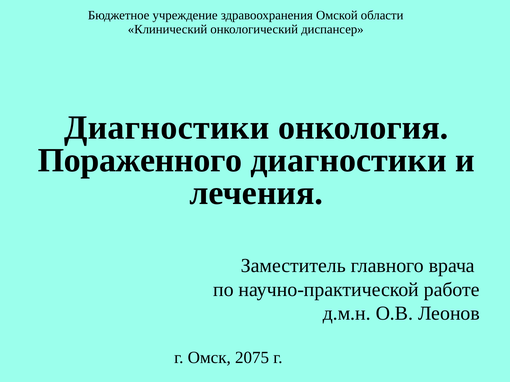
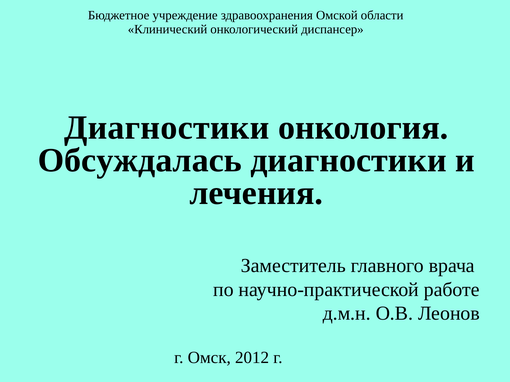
Пораженного: Пораженного -> Обсуждалась
2075: 2075 -> 2012
